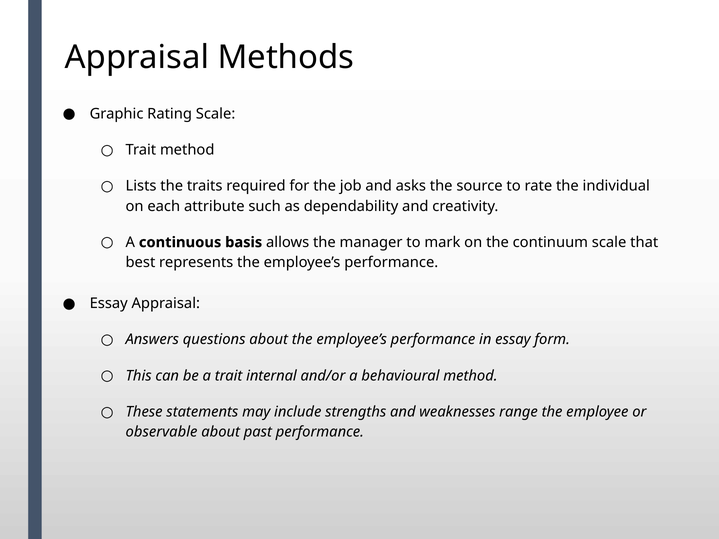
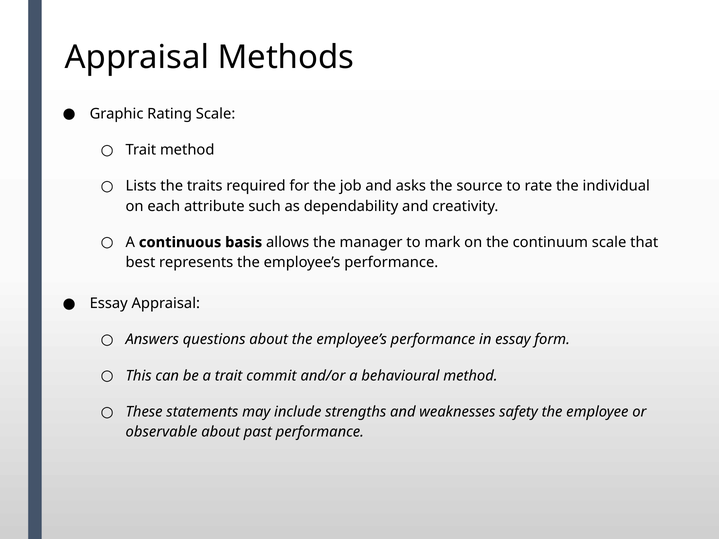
internal: internal -> commit
range: range -> safety
